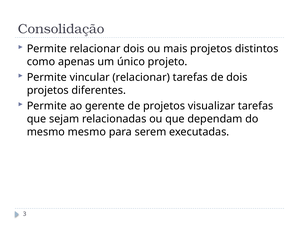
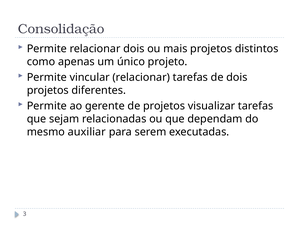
mesmo mesmo: mesmo -> auxiliar
